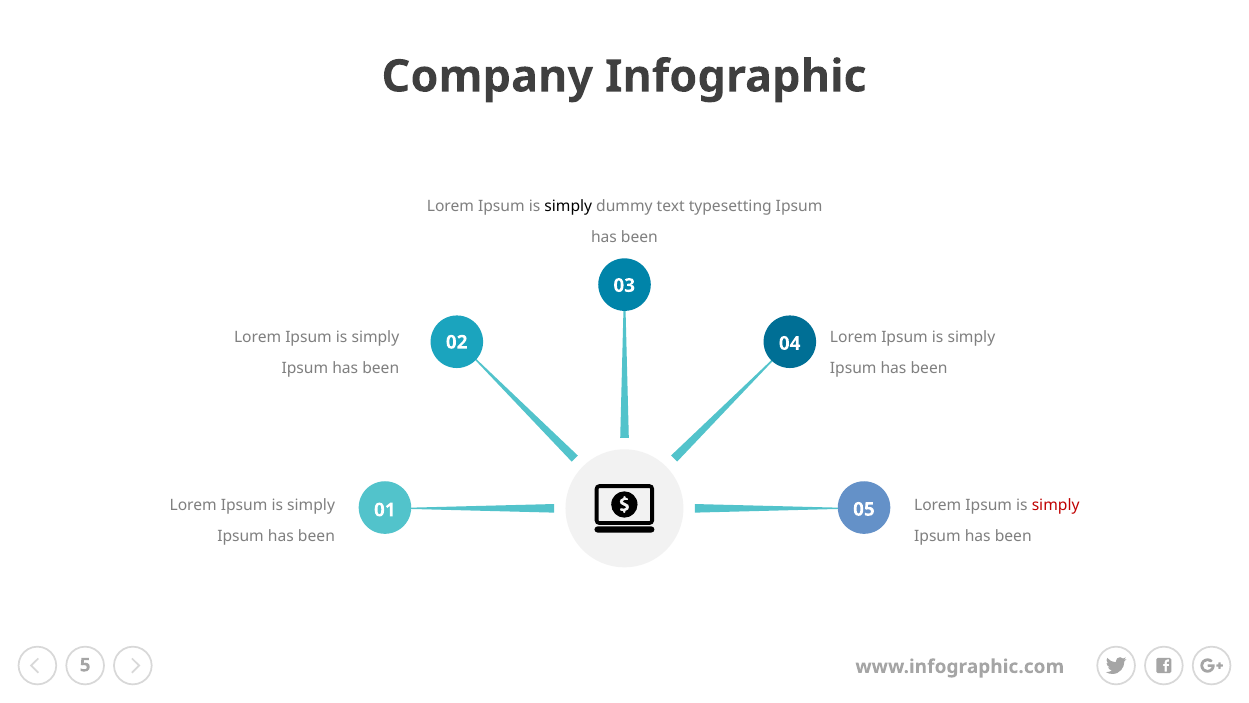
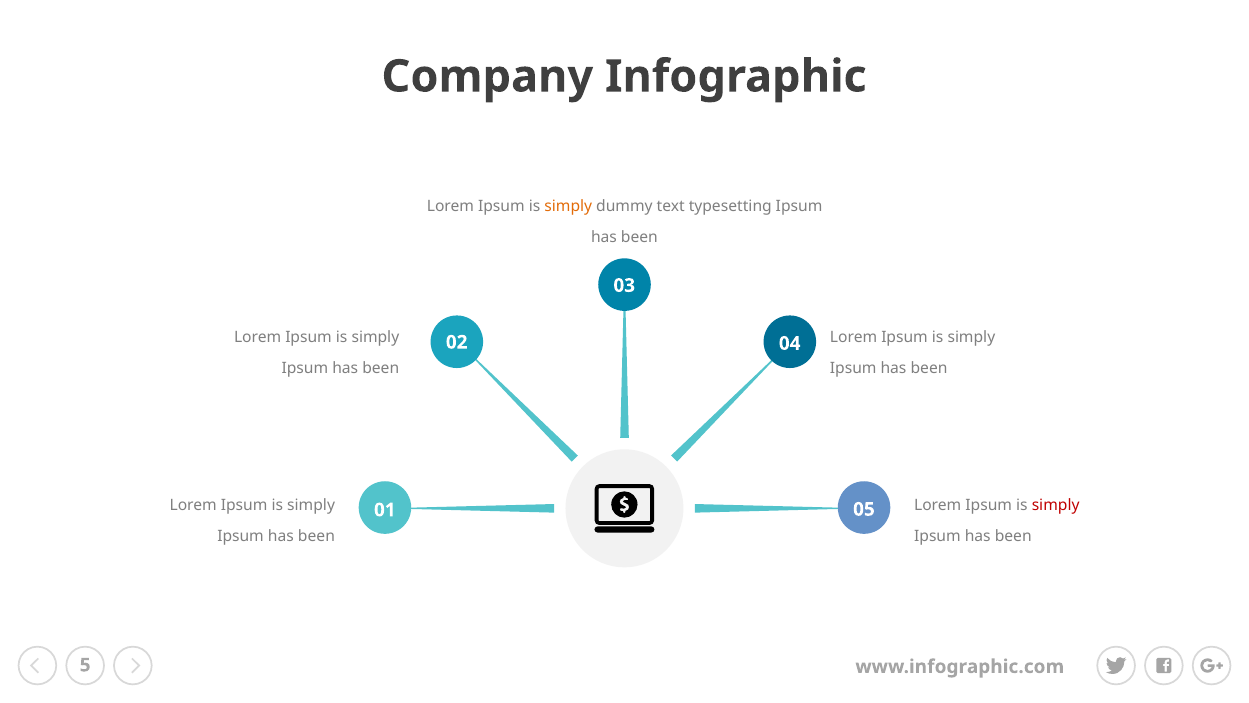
simply at (568, 206) colour: black -> orange
